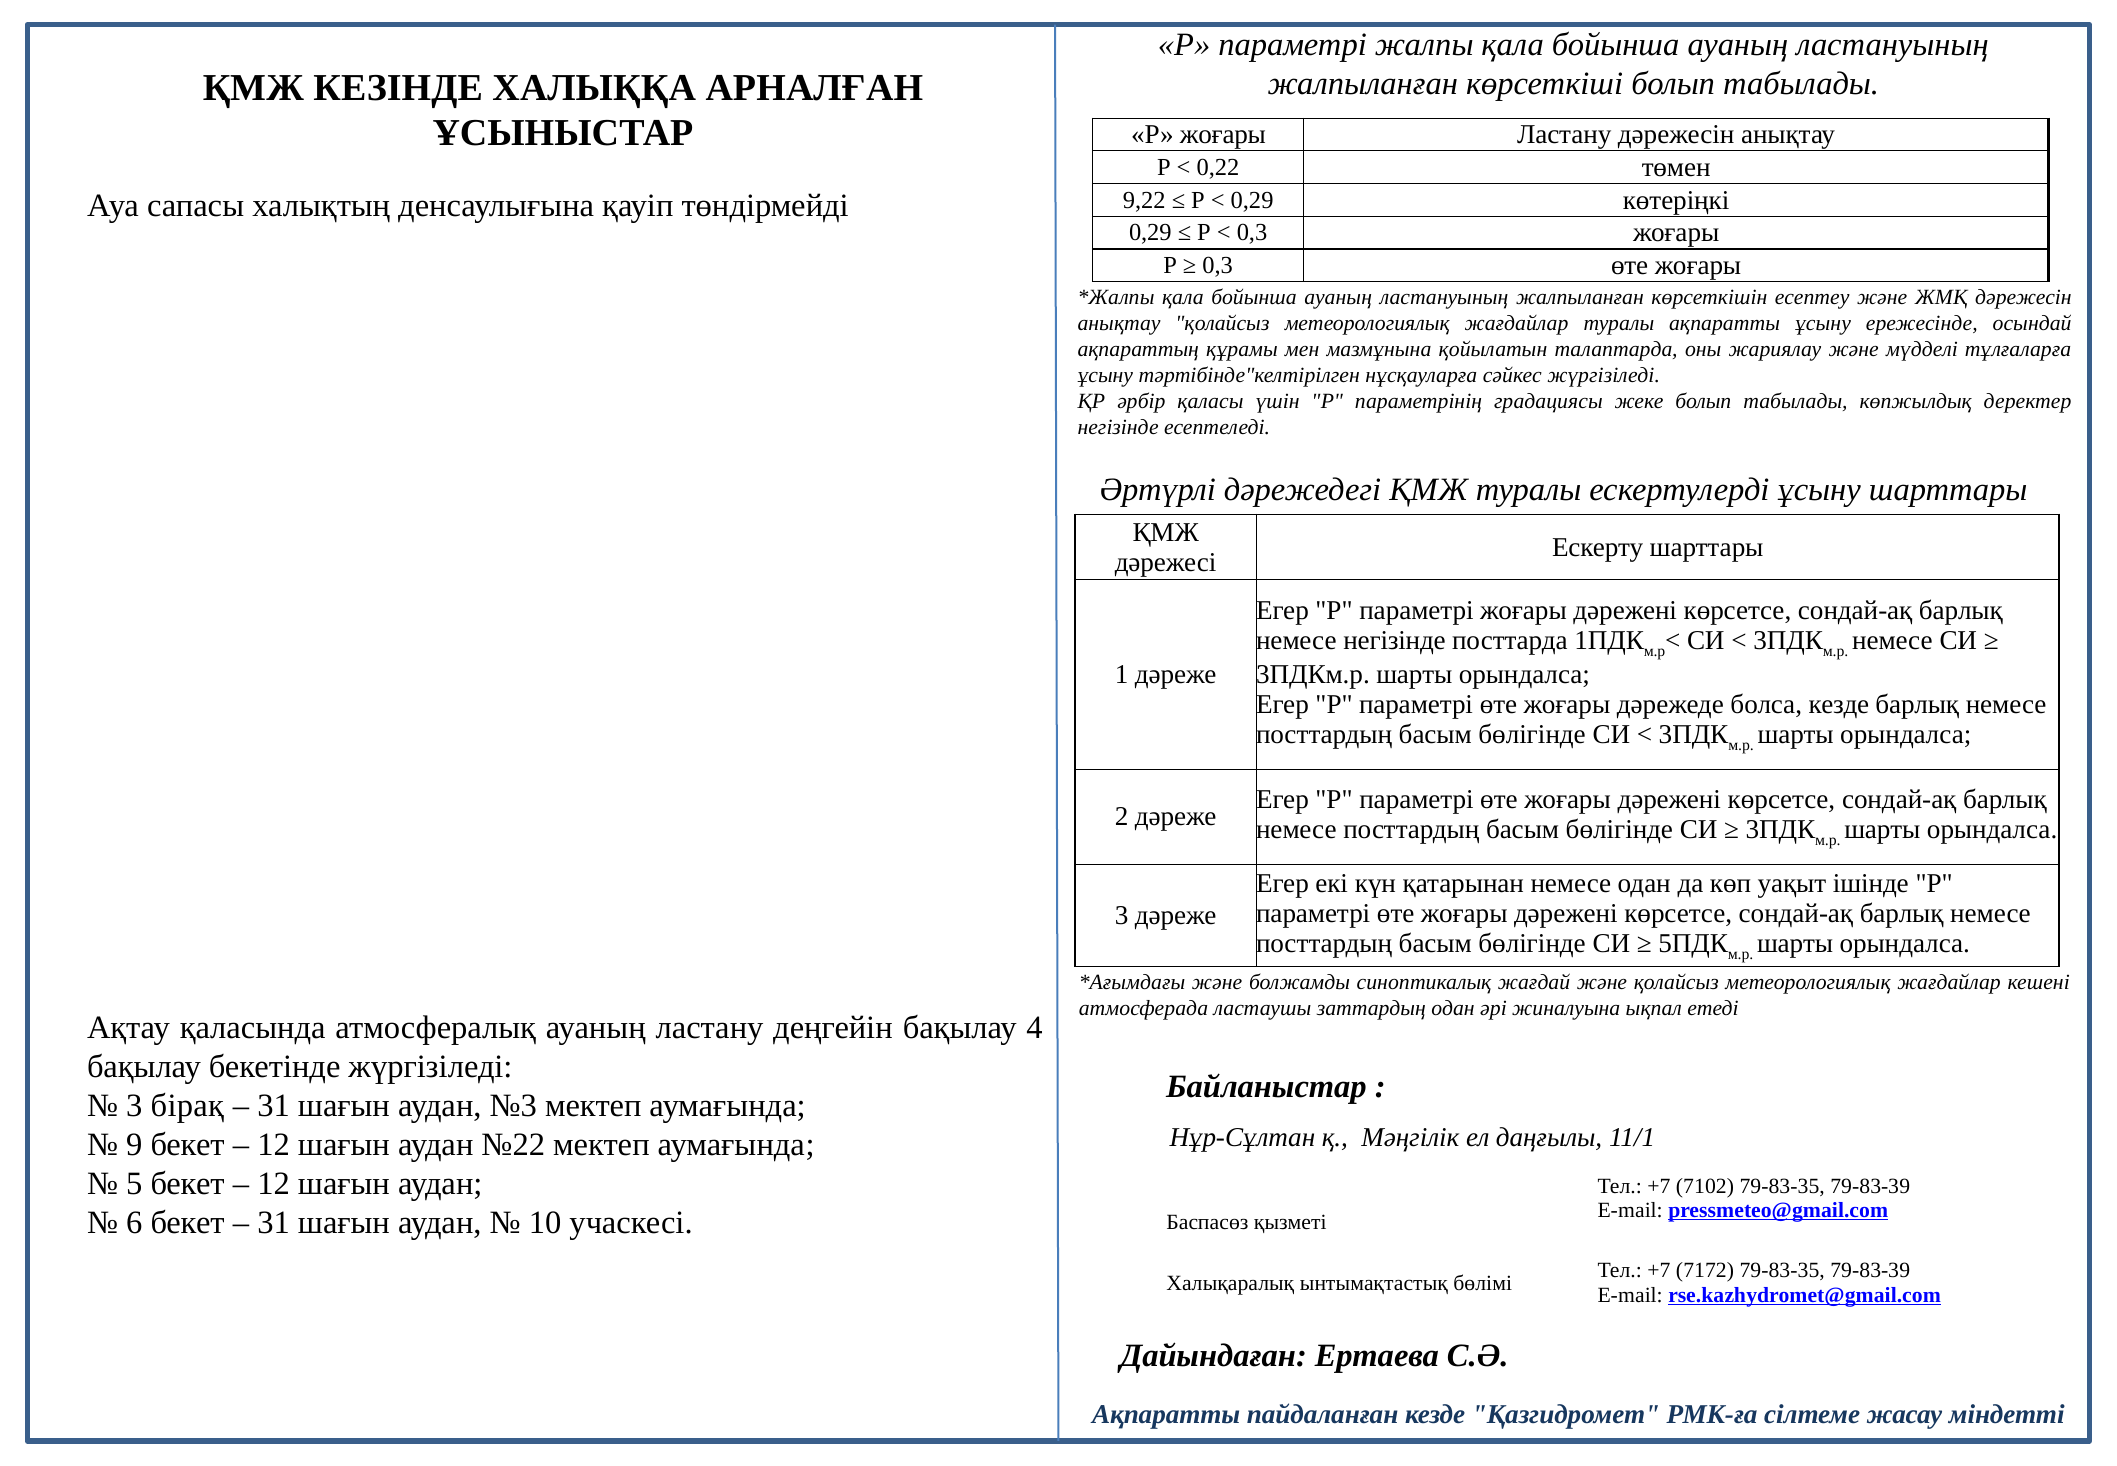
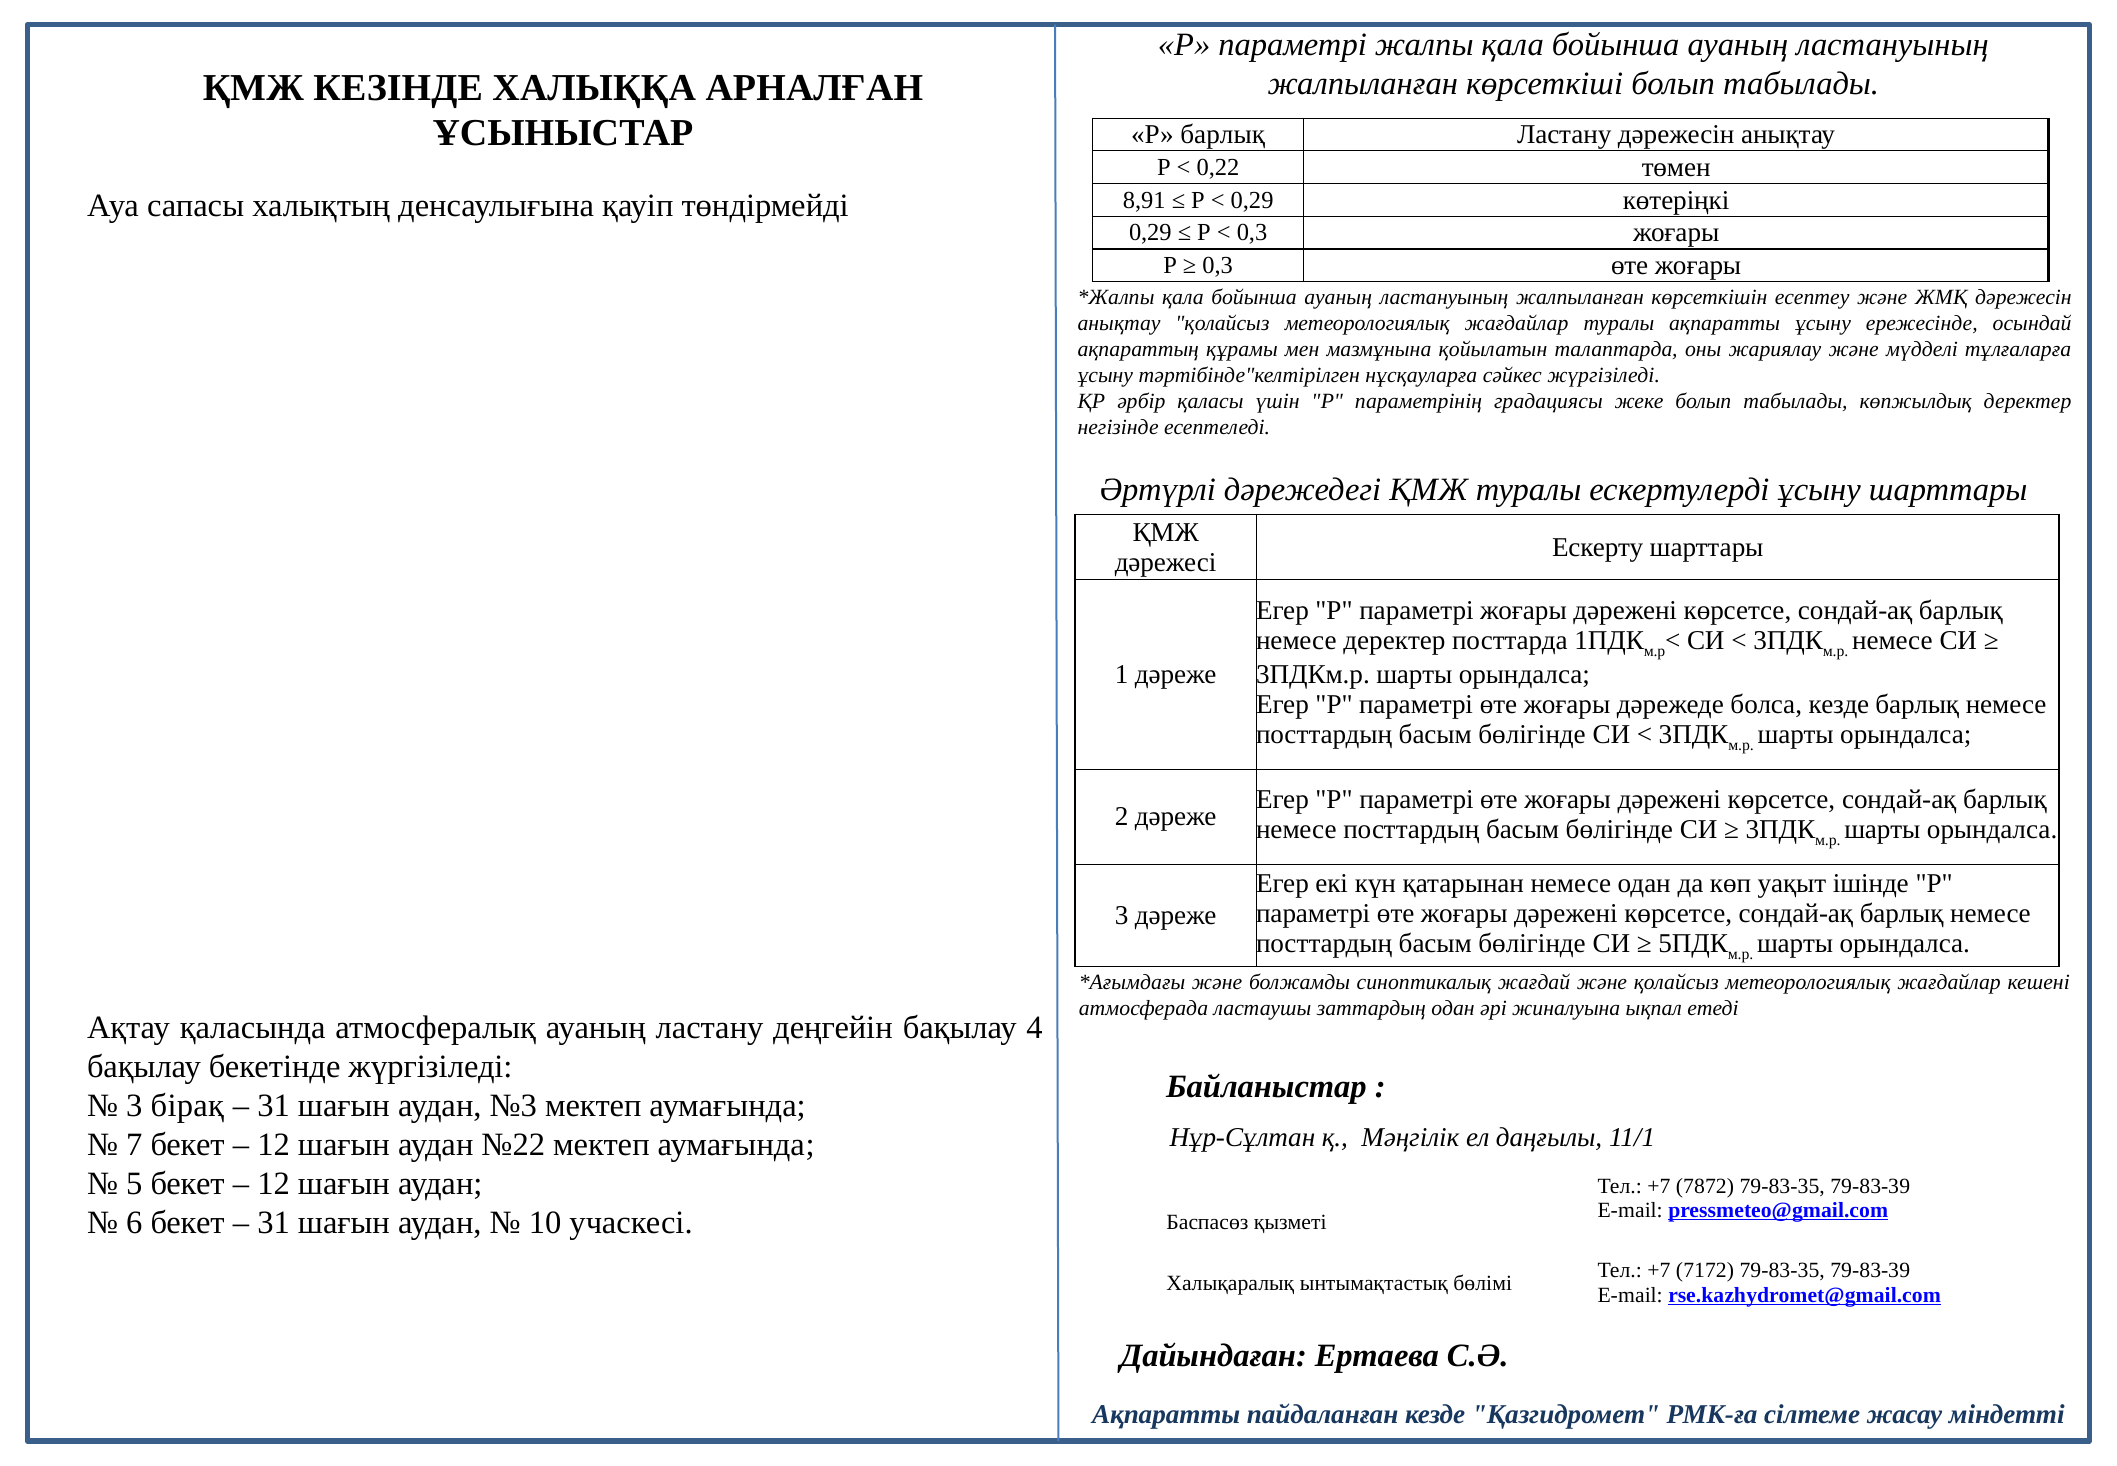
Р жоғары: жоғары -> барлық
9,22: 9,22 -> 8,91
немесе негізінде: негізінде -> деректер
9: 9 -> 7
7102: 7102 -> 7872
